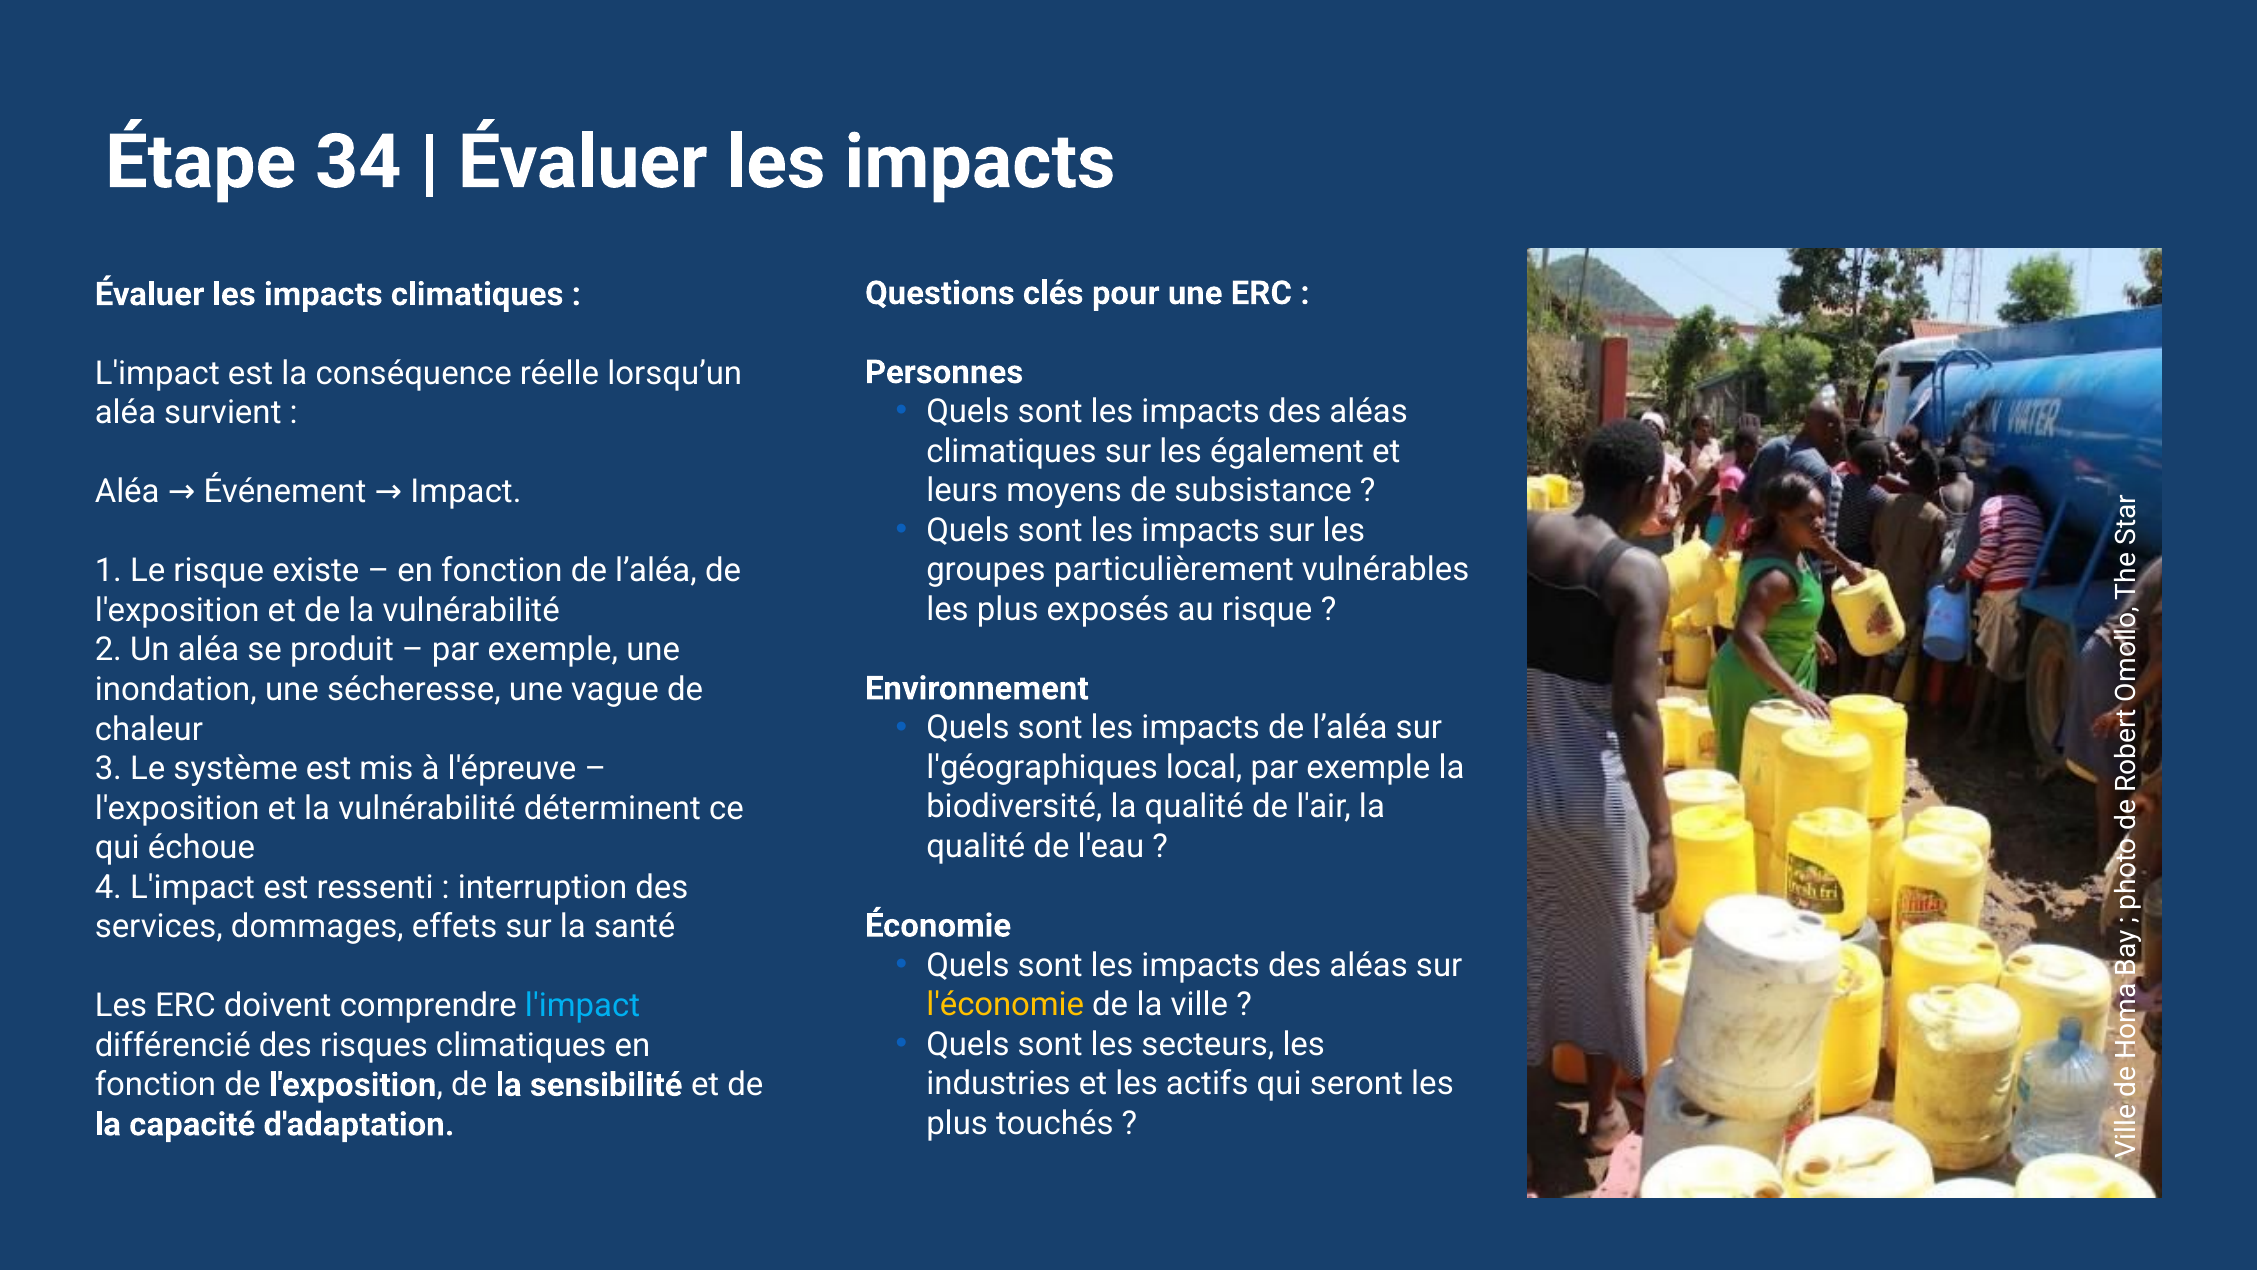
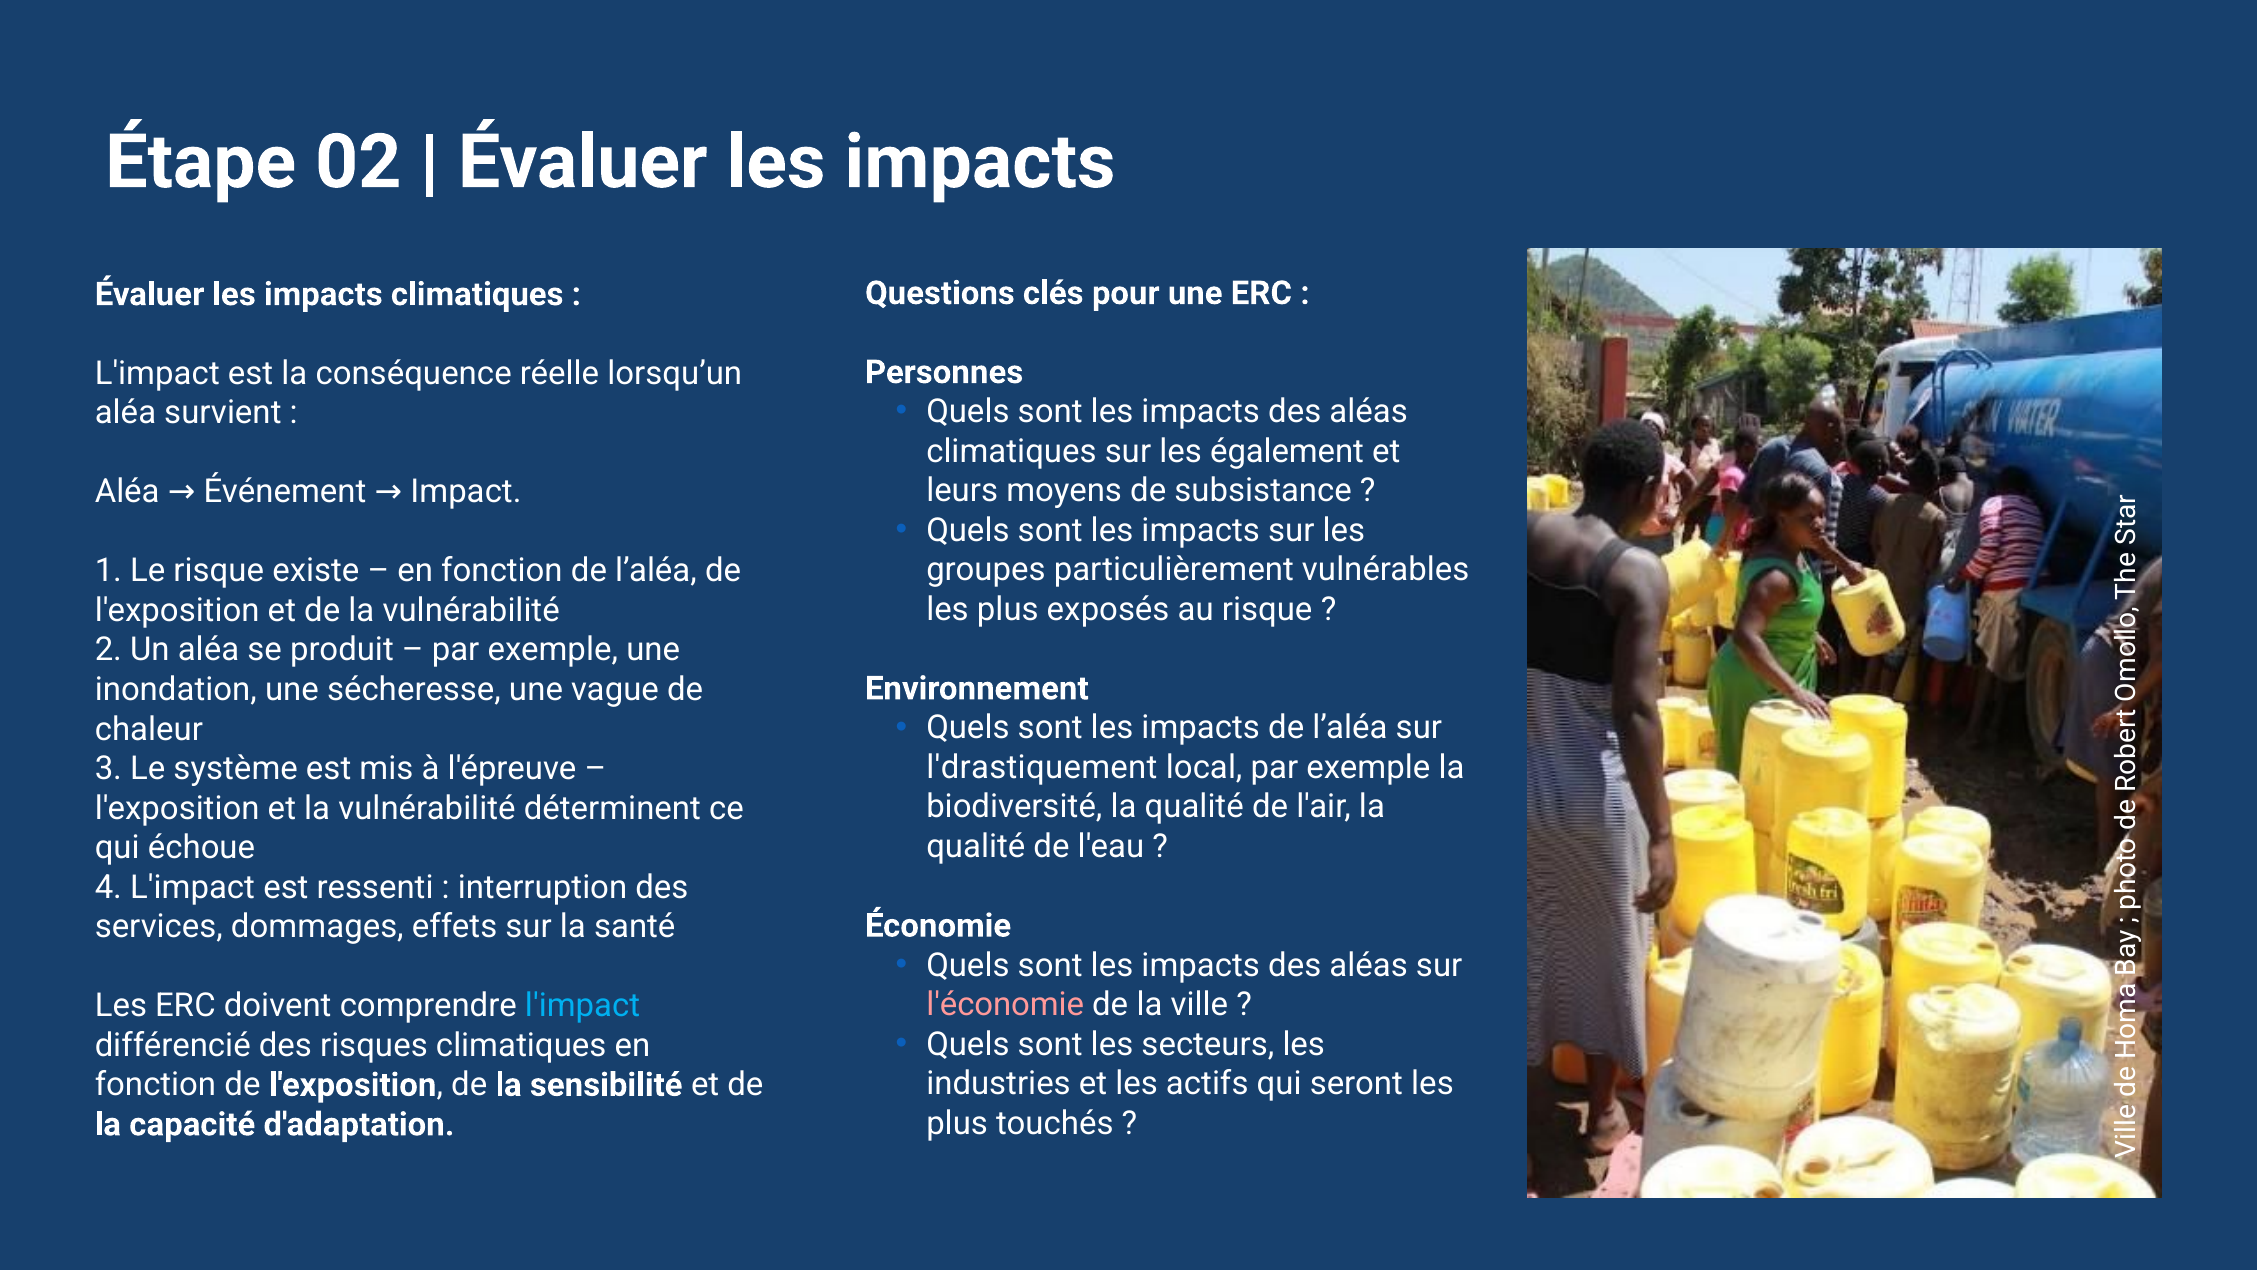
34: 34 -> 02
l'géographiques: l'géographiques -> l'drastiquement
l'économie colour: yellow -> pink
